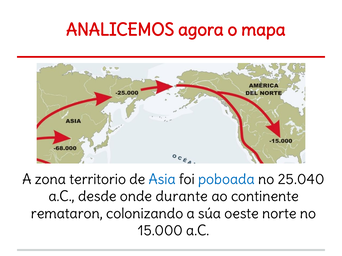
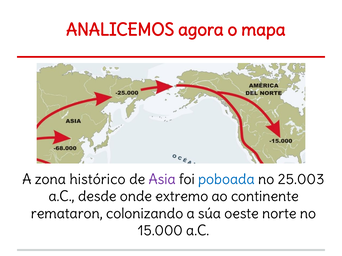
territorio: territorio -> histórico
Asia colour: blue -> purple
25.040: 25.040 -> 25.003
durante: durante -> extremo
